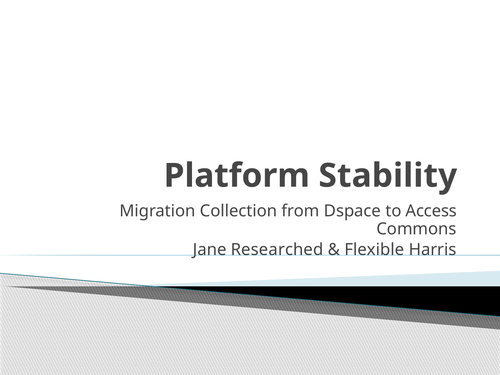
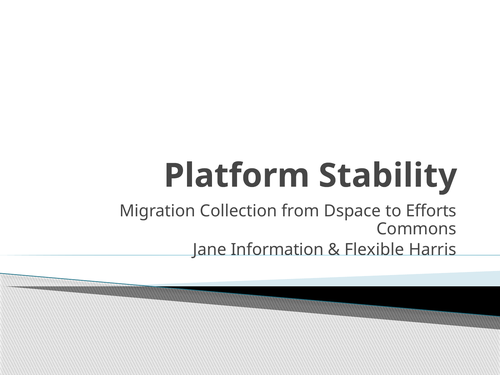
Access: Access -> Efforts
Researched: Researched -> Information
